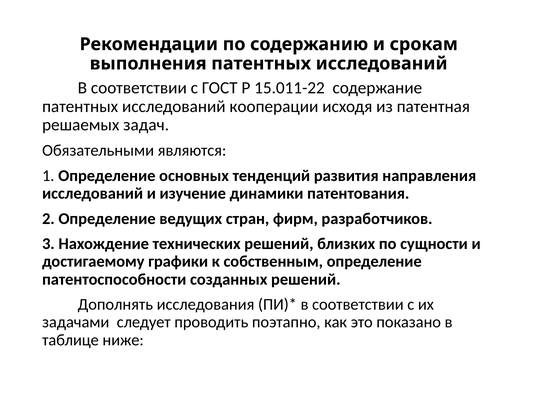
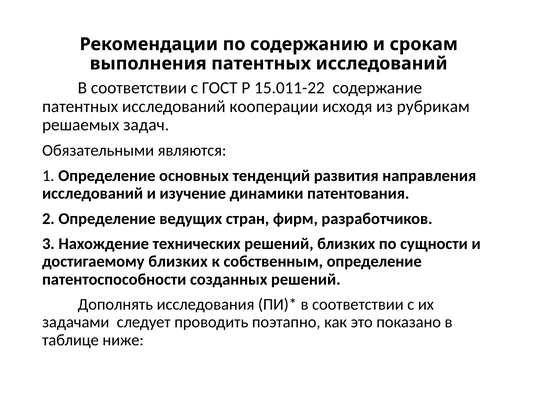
патентная: патентная -> рубрикам
достигаемому графики: графики -> близких
